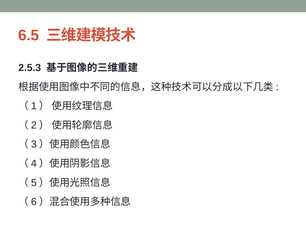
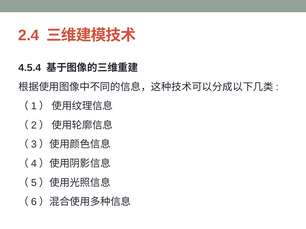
6.5: 6.5 -> 2.4
2.5.3: 2.5.3 -> 4.5.4
